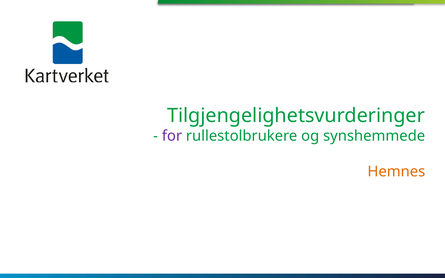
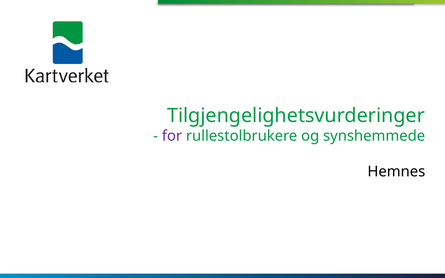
Hemnes colour: orange -> black
